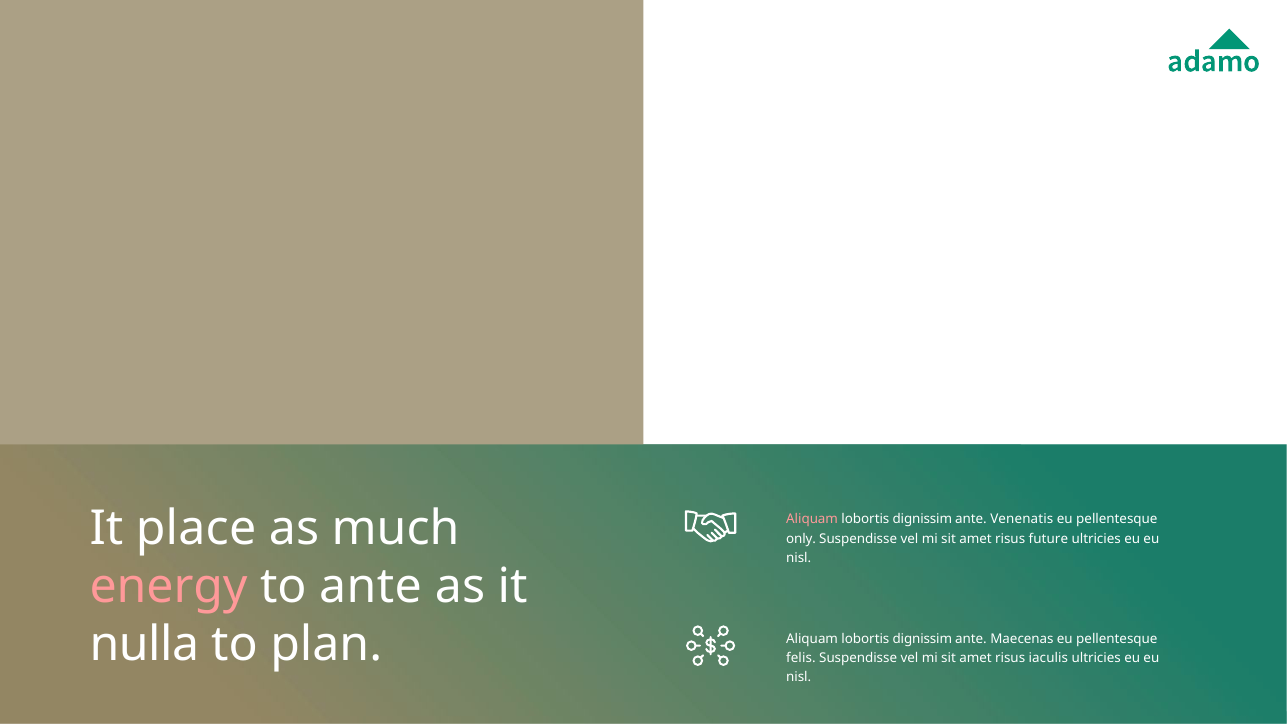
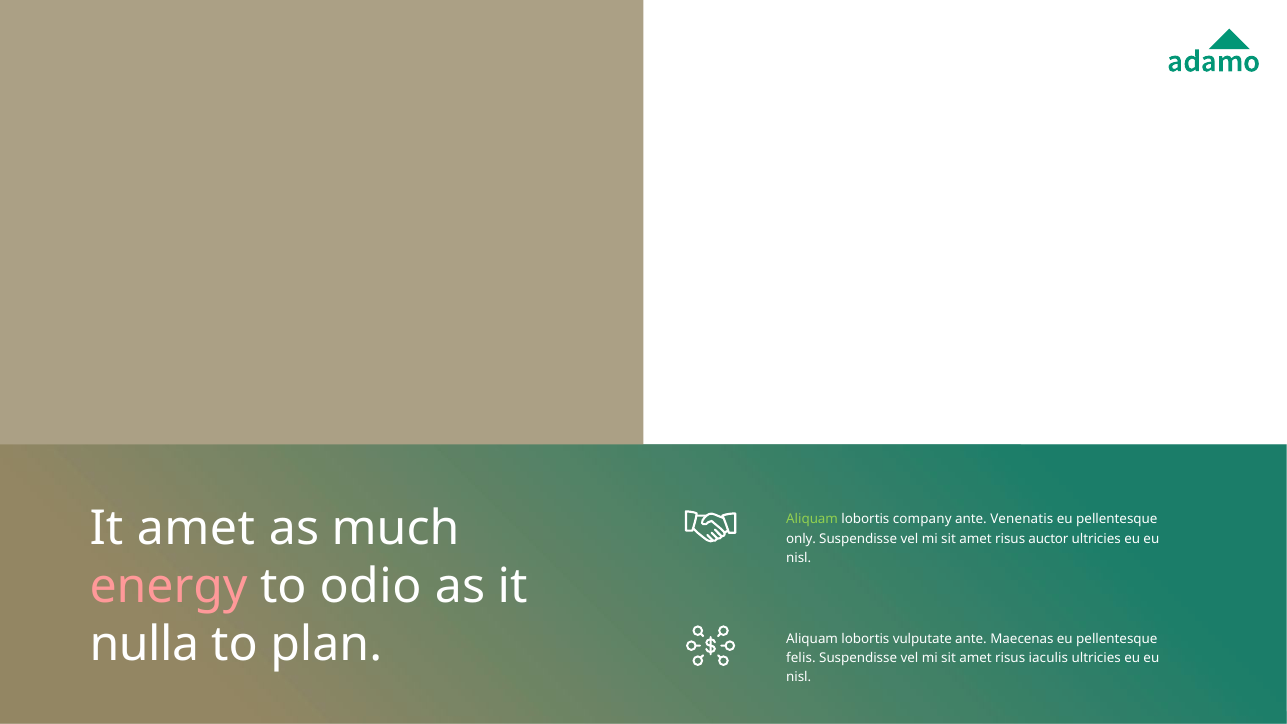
It place: place -> amet
Aliquam at (812, 520) colour: pink -> light green
dignissim at (922, 520): dignissim -> company
future: future -> auctor
to ante: ante -> odio
plan Aliquam lobortis dignissim: dignissim -> vulputate
